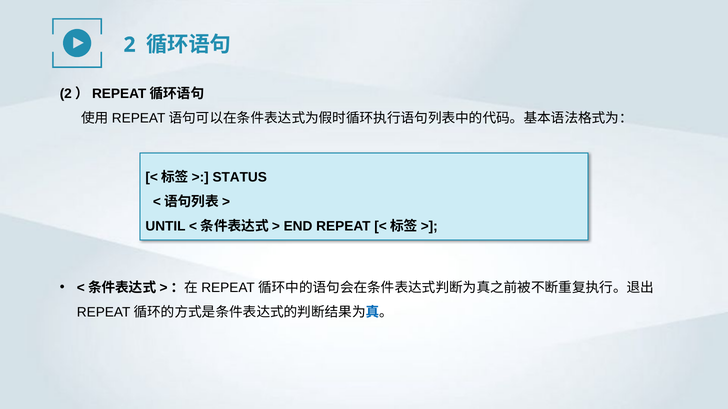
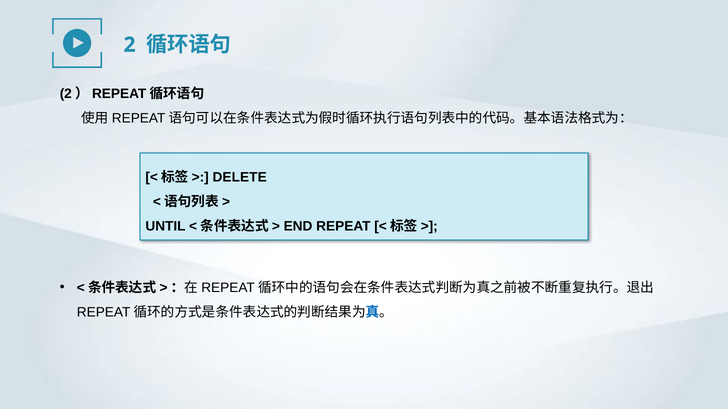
STATUS: STATUS -> DELETE
